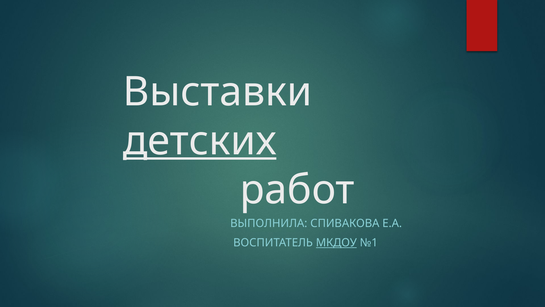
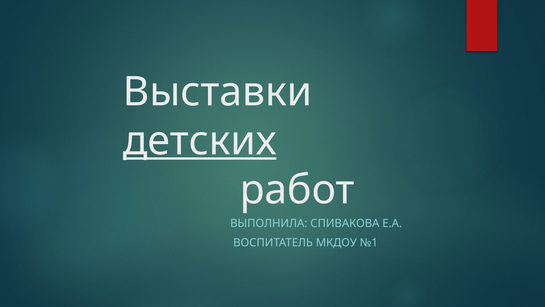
МКДОУ underline: present -> none
